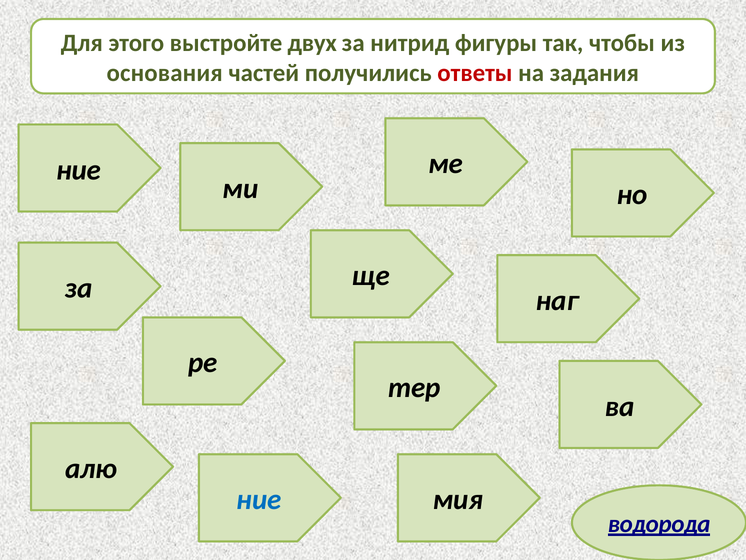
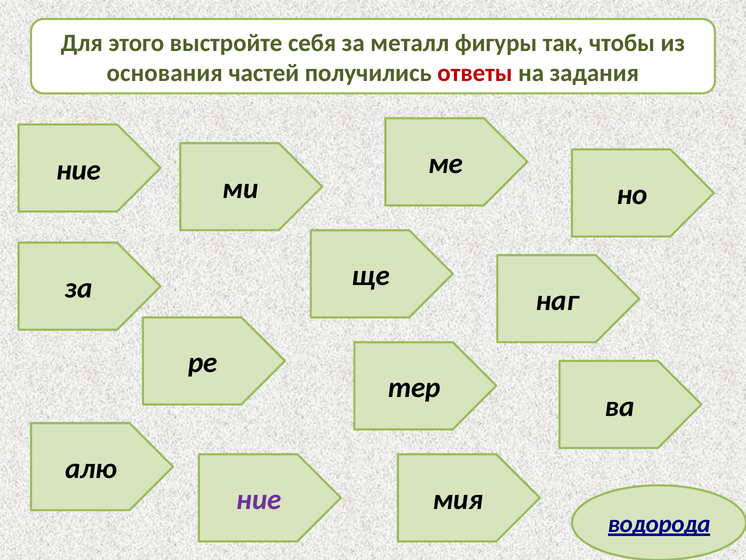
двух: двух -> себя
нитрид: нитрид -> металл
ние at (259, 499) colour: blue -> purple
